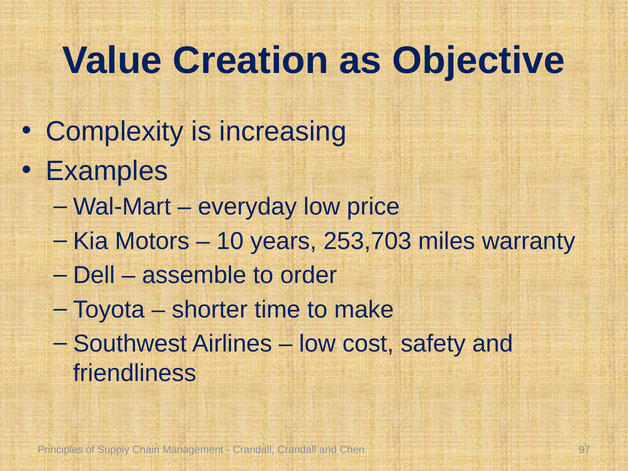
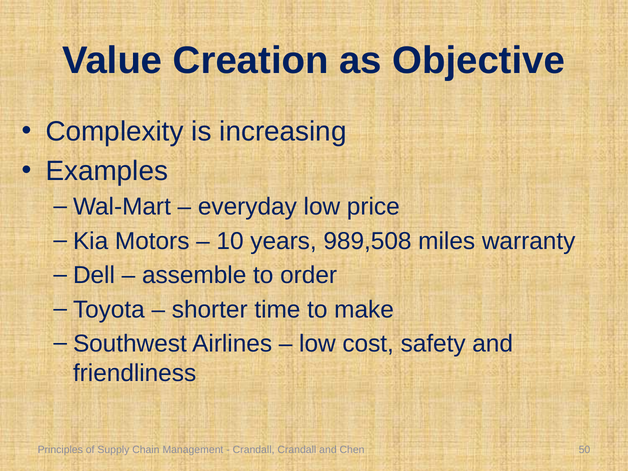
253,703: 253,703 -> 989,508
97: 97 -> 50
